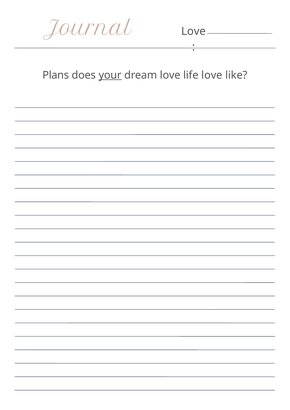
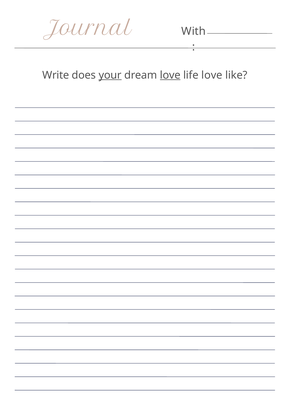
Love at (194, 31): Love -> With
Plans: Plans -> Write
love at (170, 75) underline: none -> present
